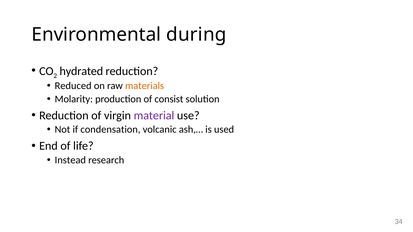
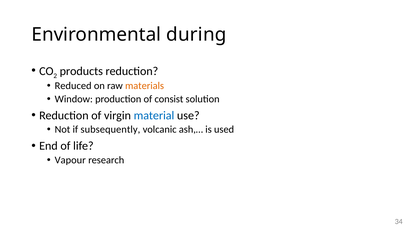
hydrated: hydrated -> products
Molarity: Molarity -> Window
material colour: purple -> blue
condensation: condensation -> subsequently
Instead: Instead -> Vapour
